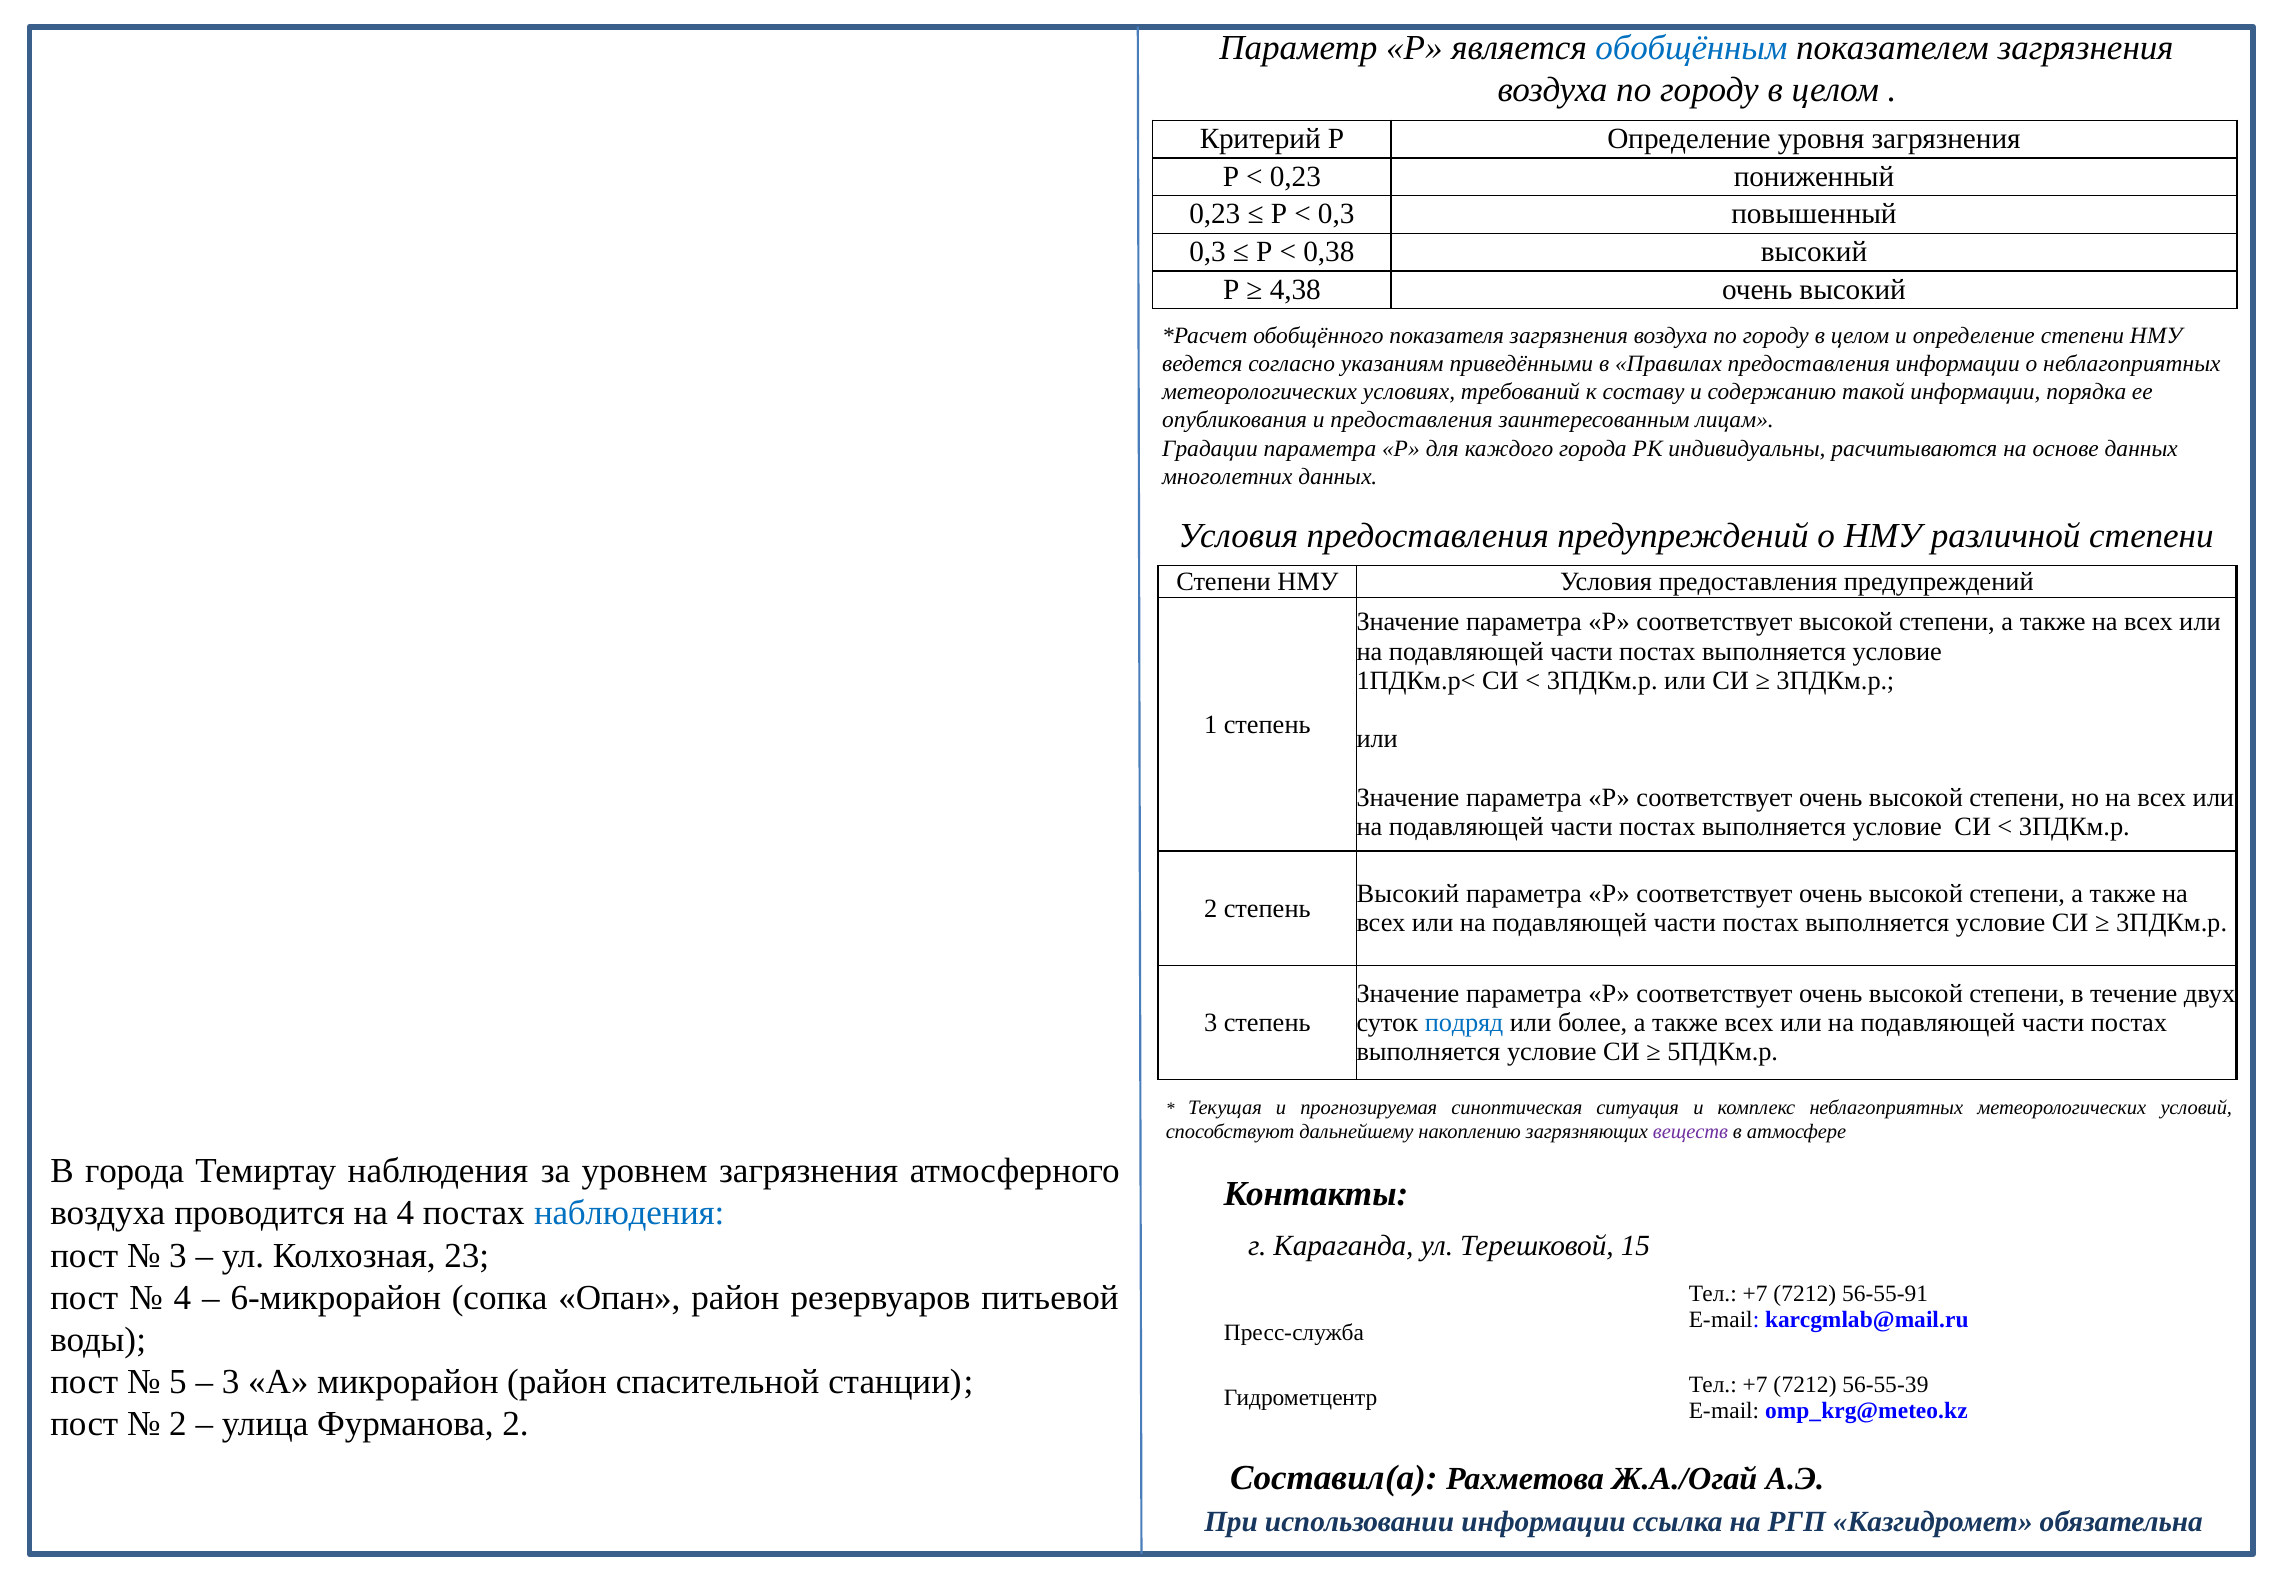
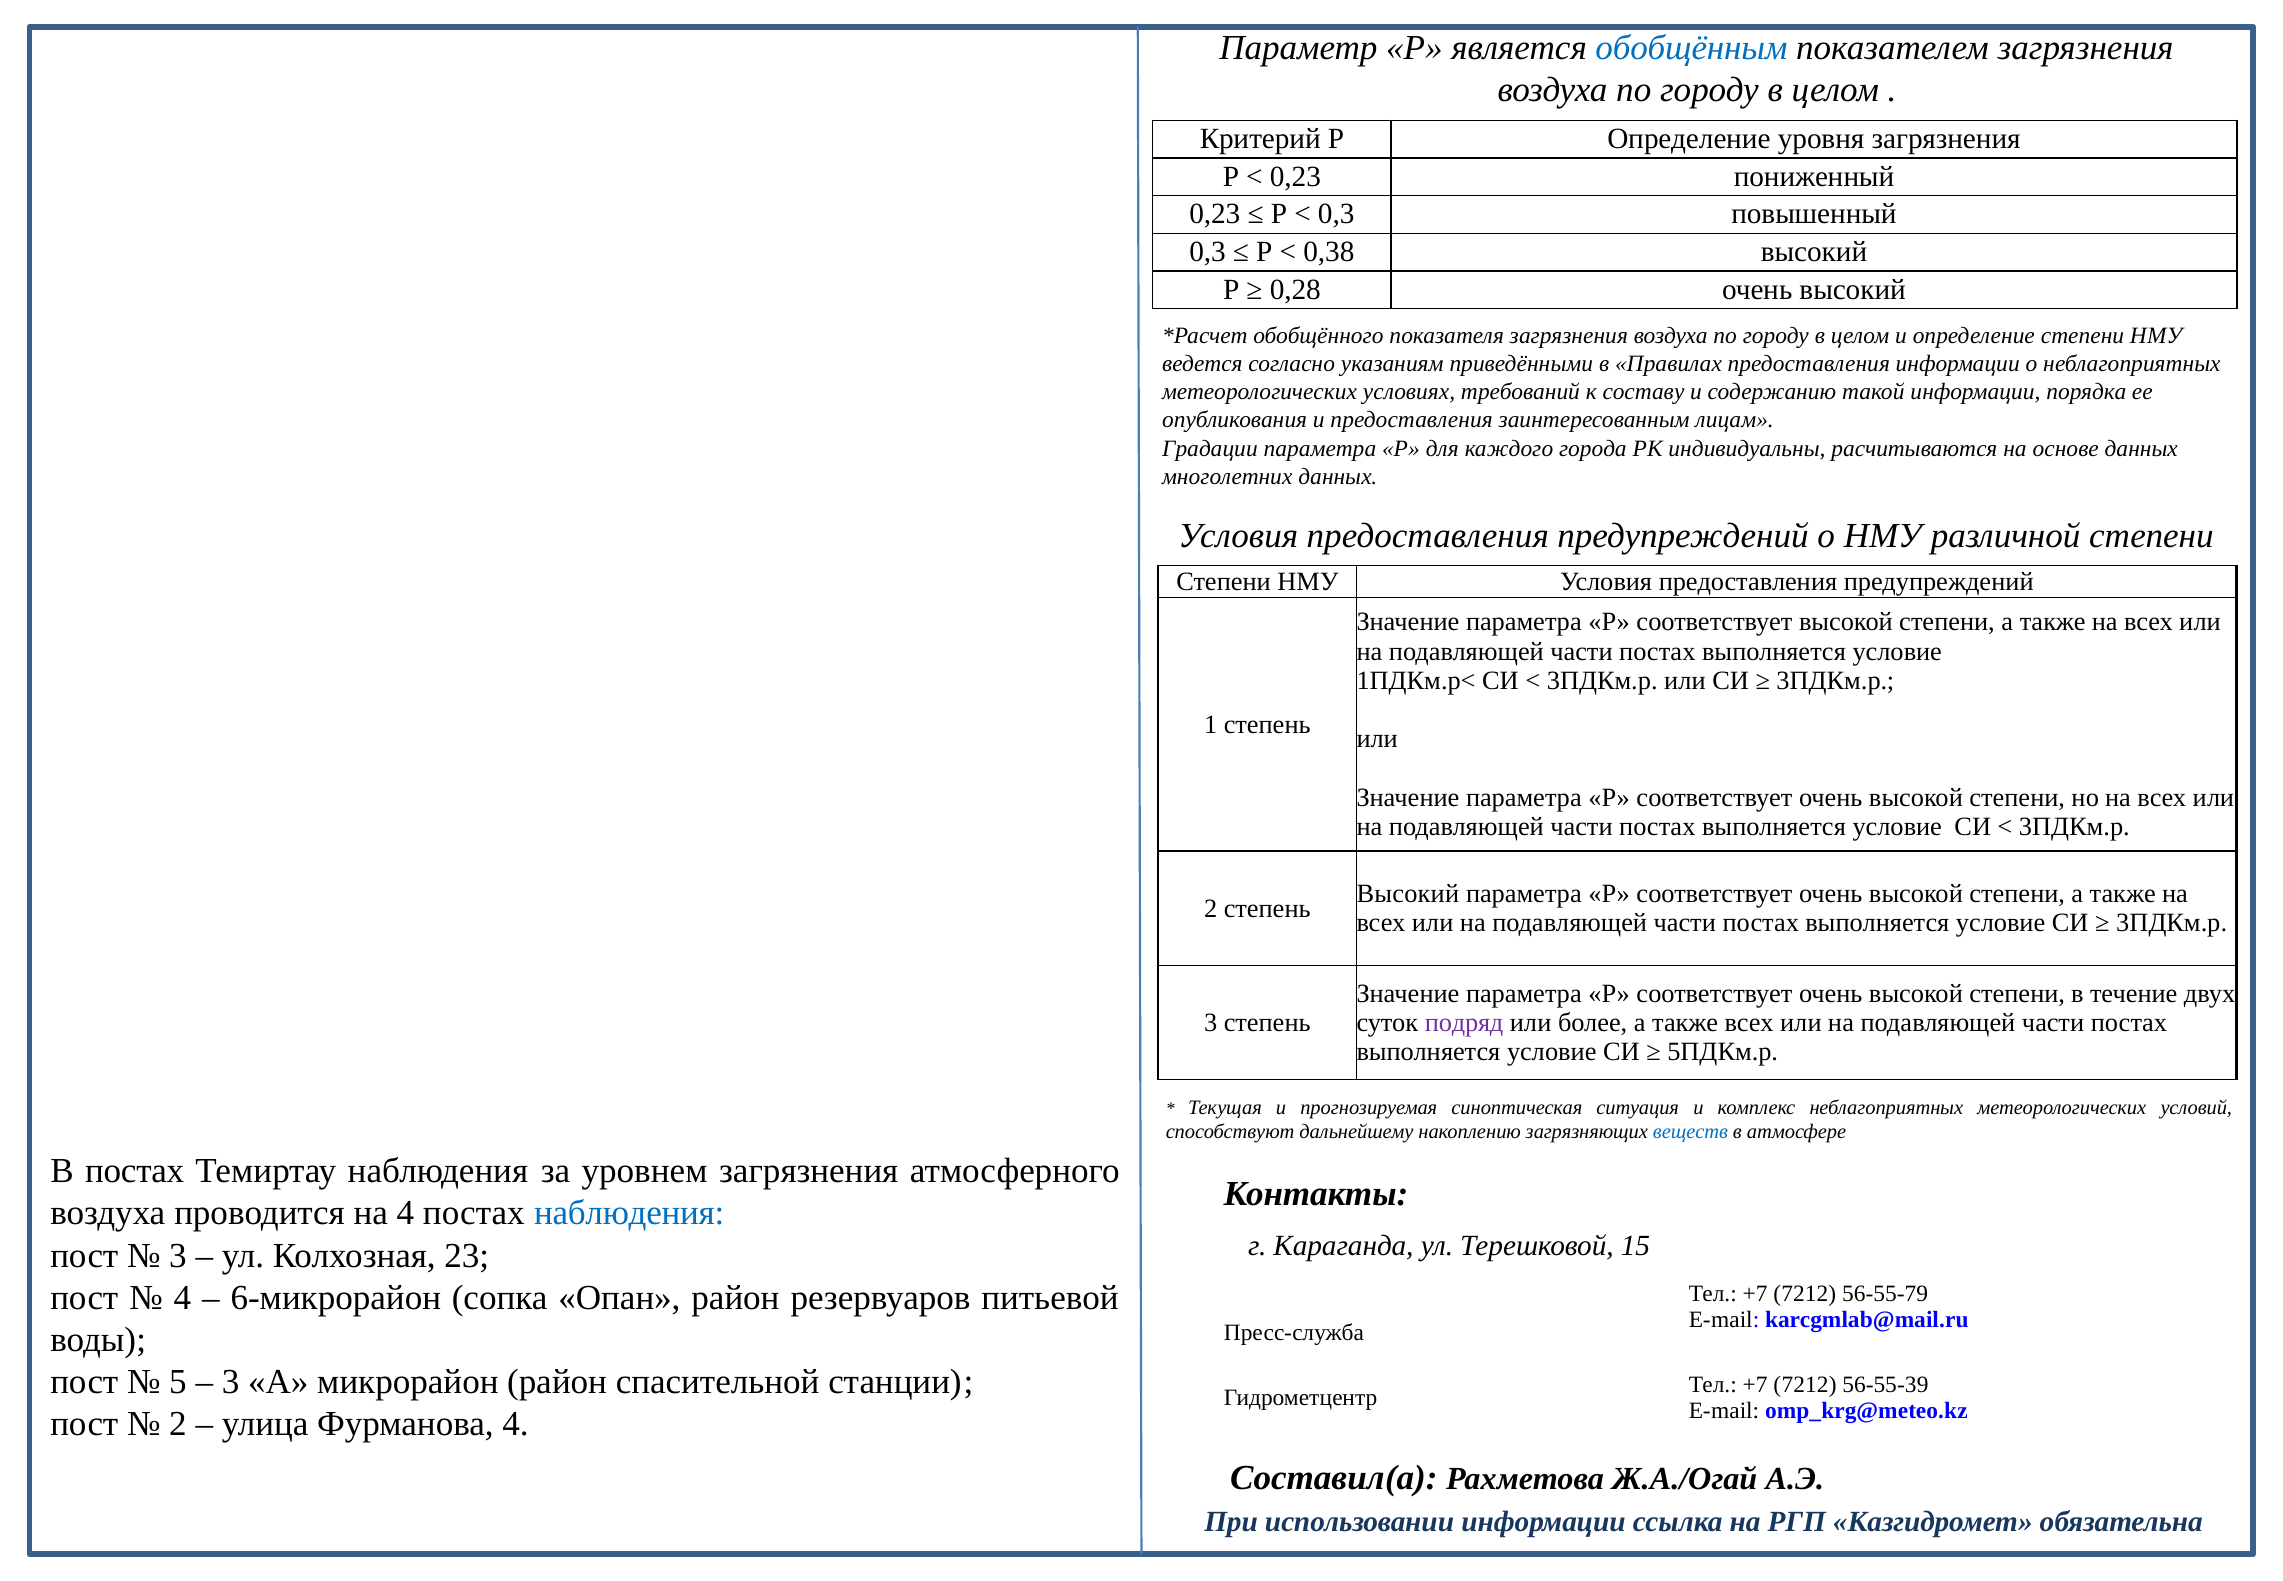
4,38: 4,38 -> 0,28
подряд colour: blue -> purple
веществ colour: purple -> blue
В города: города -> постах
56-55-91: 56-55-91 -> 56-55-79
Фурманова 2: 2 -> 4
